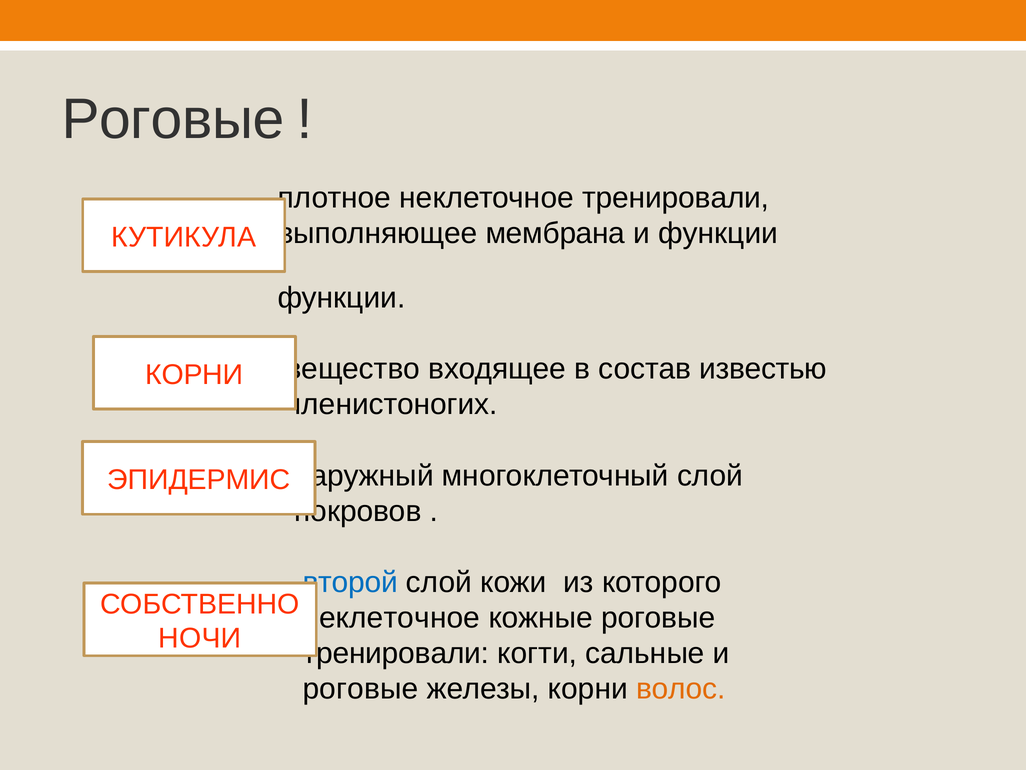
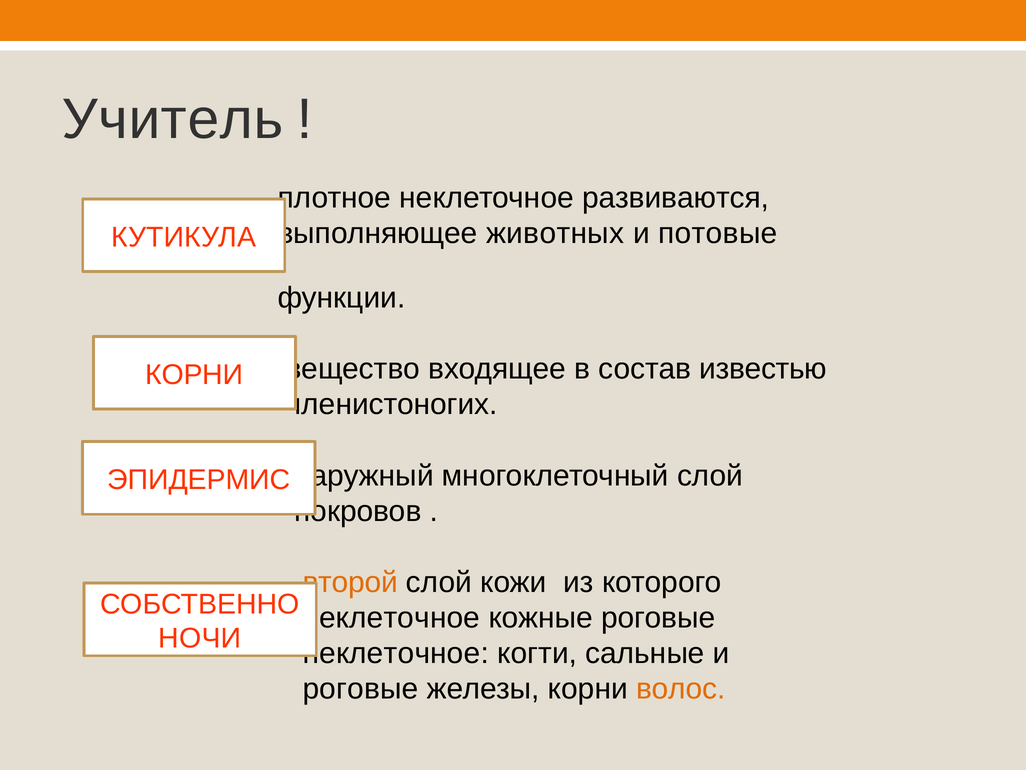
Роговые at (173, 119): Роговые -> Учитель
неклеточное тренировали: тренировали -> развиваются
мембрана: мембрана -> животных
и функции: функции -> потовые
второй colour: blue -> orange
тренировали at (396, 653): тренировали -> неклеточное
